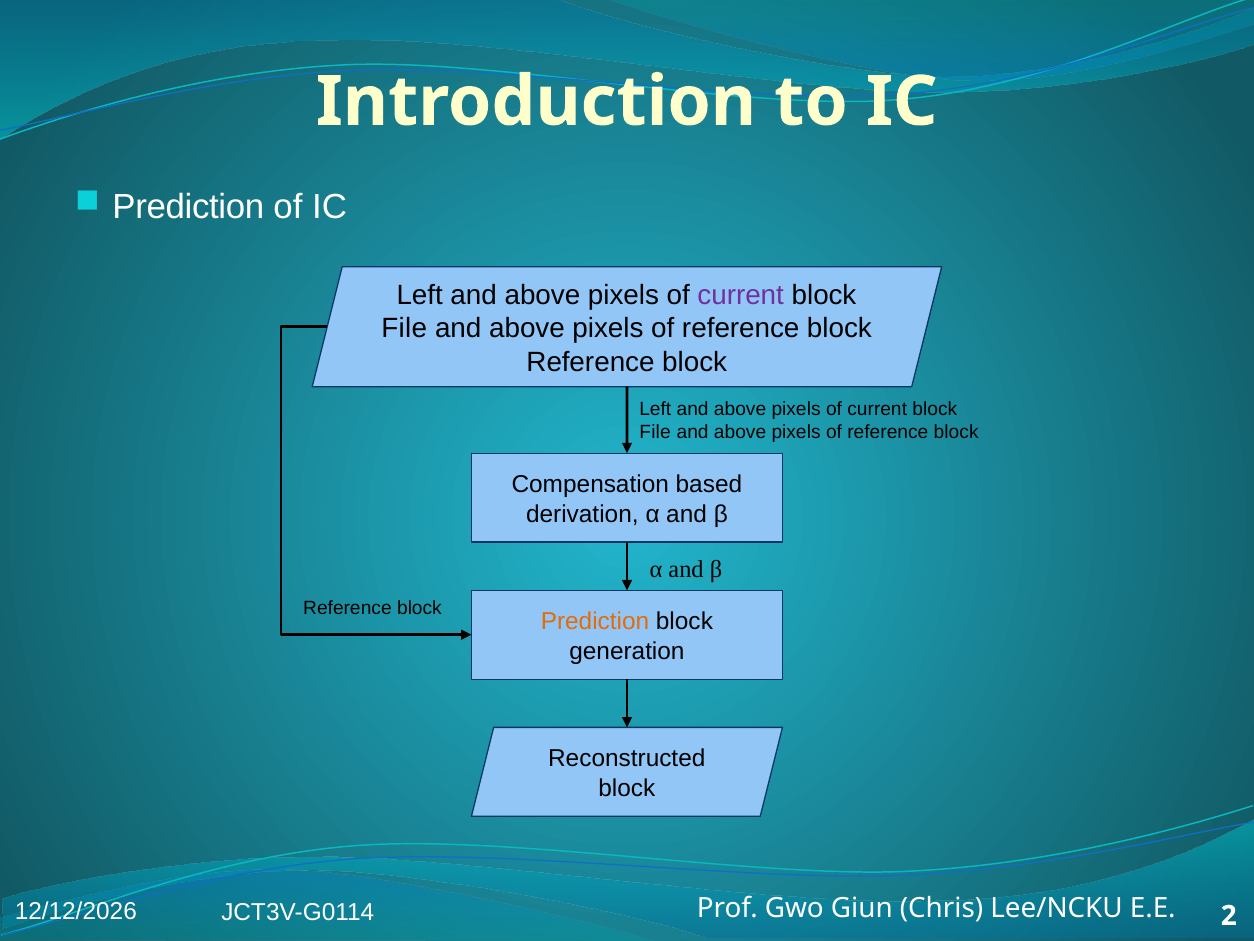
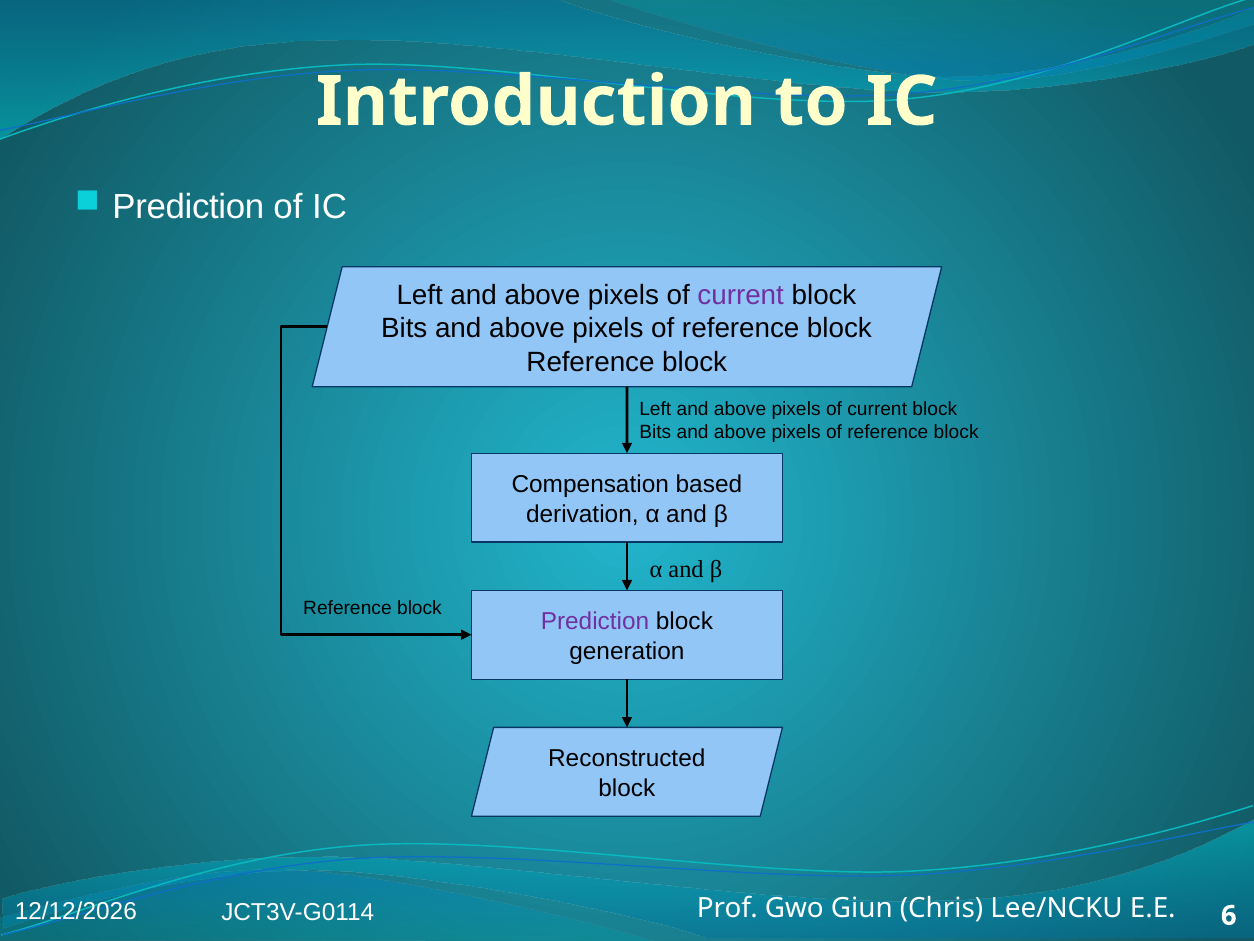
File at (404, 328): File -> Bits
File at (655, 432): File -> Bits
Prediction at (595, 621) colour: orange -> purple
2: 2 -> 6
